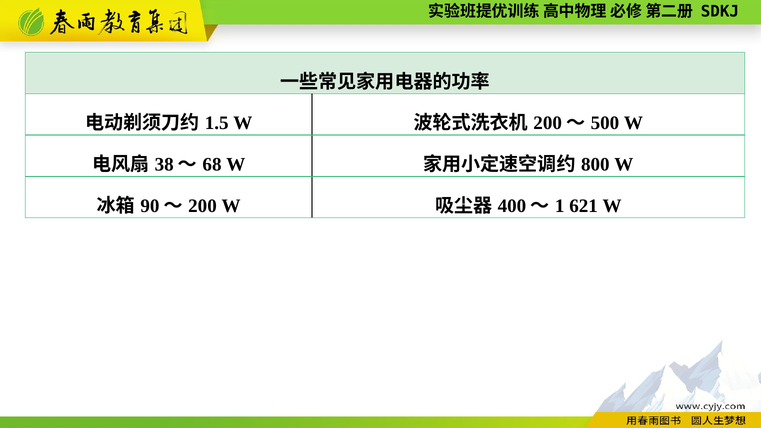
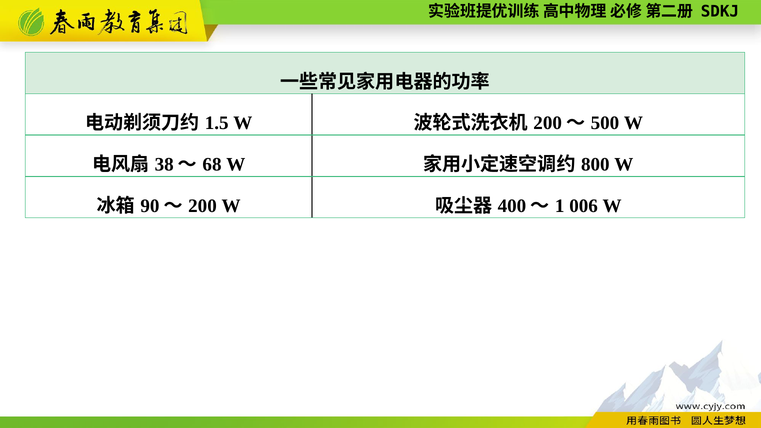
621: 621 -> 006
